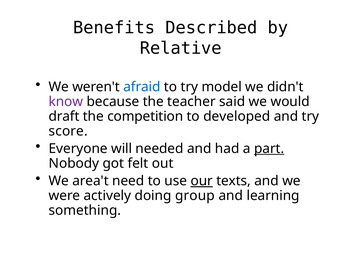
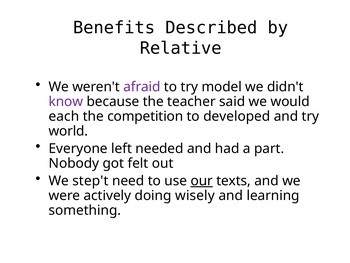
afraid colour: blue -> purple
draft: draft -> each
score: score -> world
will: will -> left
part underline: present -> none
area't: area't -> step't
group: group -> wisely
